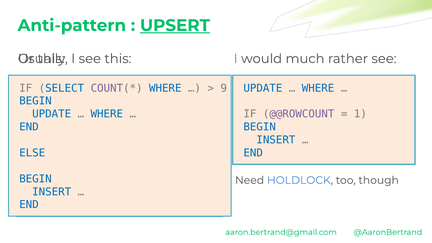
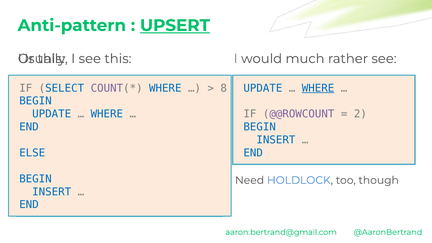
9: 9 -> 8
WHERE at (318, 88) underline: none -> present
1 at (360, 114): 1 -> 2
